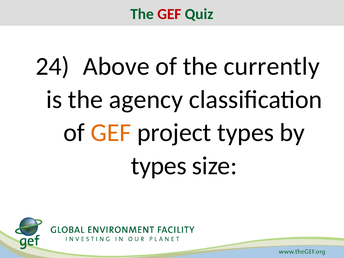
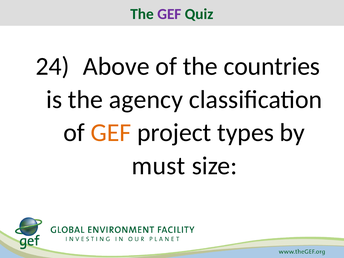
GEF at (169, 14) colour: red -> purple
currently: currently -> countries
types at (159, 166): types -> must
